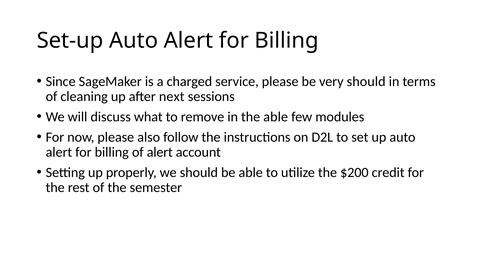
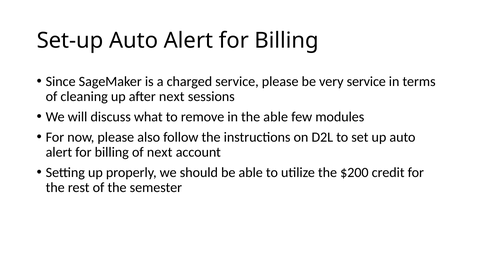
very should: should -> service
of alert: alert -> next
